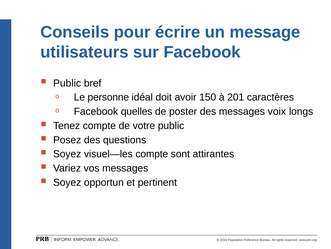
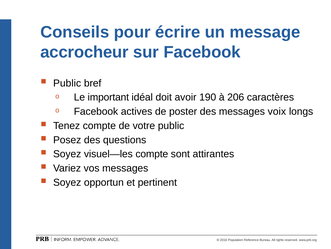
utilisateurs: utilisateurs -> accrocheur
personne: personne -> important
150: 150 -> 190
201: 201 -> 206
quelles: quelles -> actives
